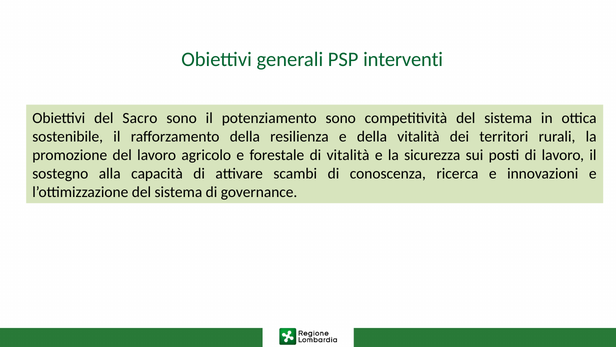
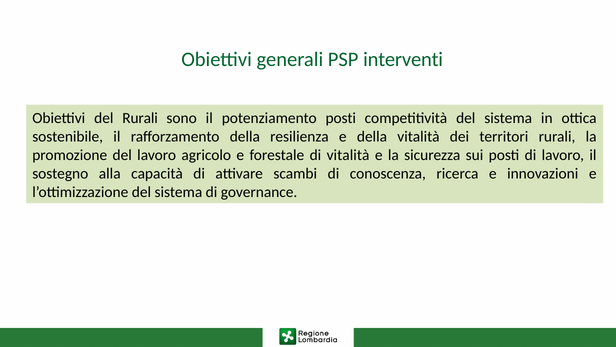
del Sacro: Sacro -> Rurali
potenziamento sono: sono -> posti
